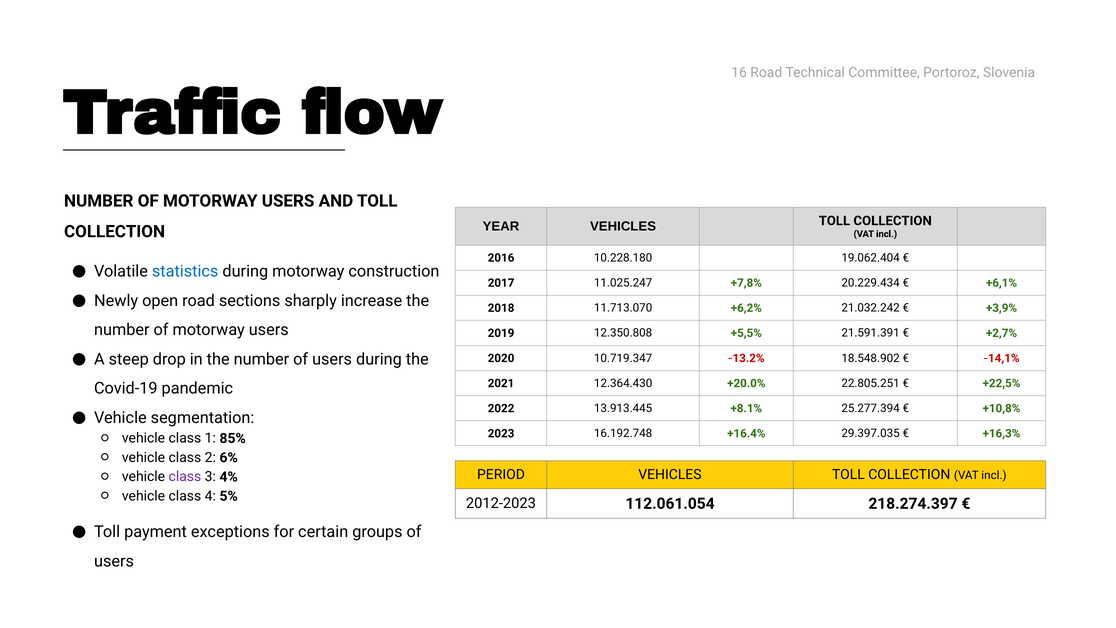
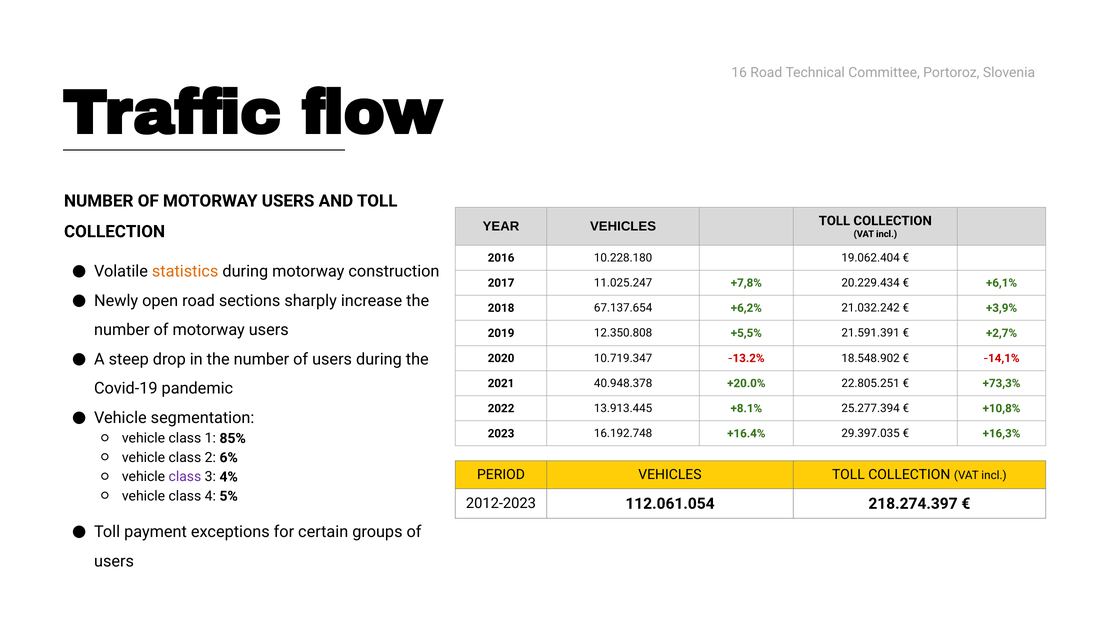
statistics colour: blue -> orange
11.713.070: 11.713.070 -> 67.137.654
12.364.430: 12.364.430 -> 40.948.378
+22,5%: +22,5% -> +73,3%
